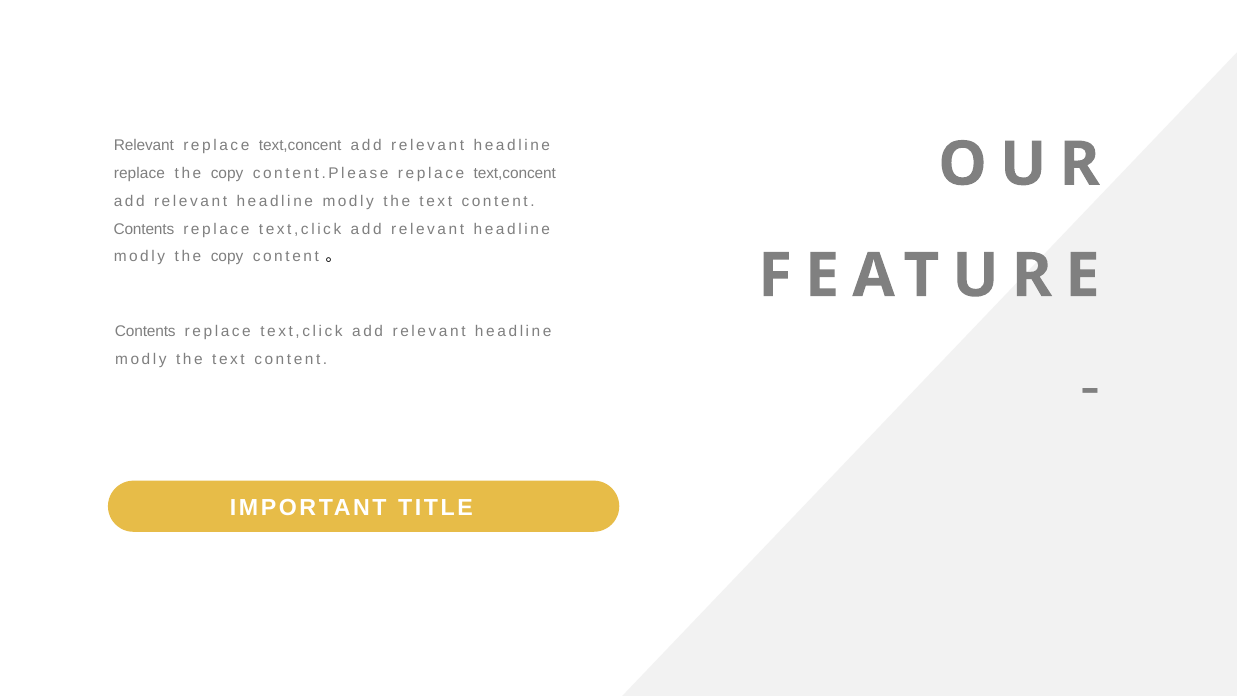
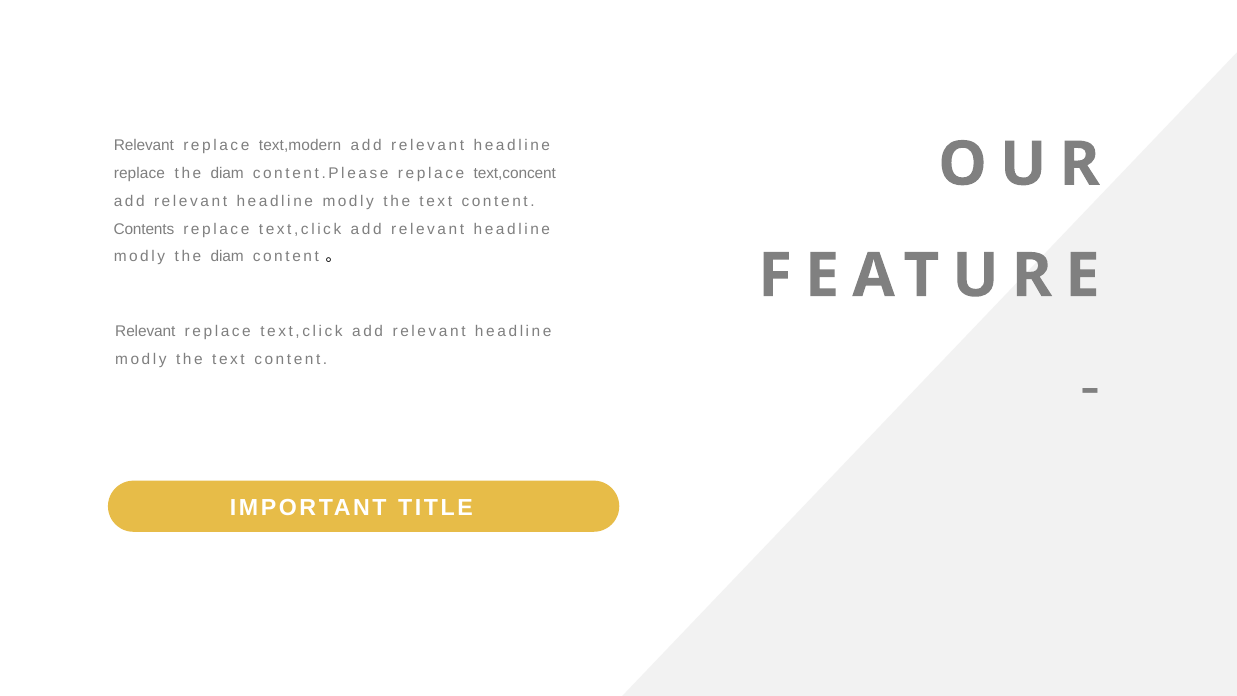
text,concent at (300, 145): text,concent -> text,modern
copy at (227, 173): copy -> diam
modly the copy: copy -> diam
Contents at (145, 331): Contents -> Relevant
